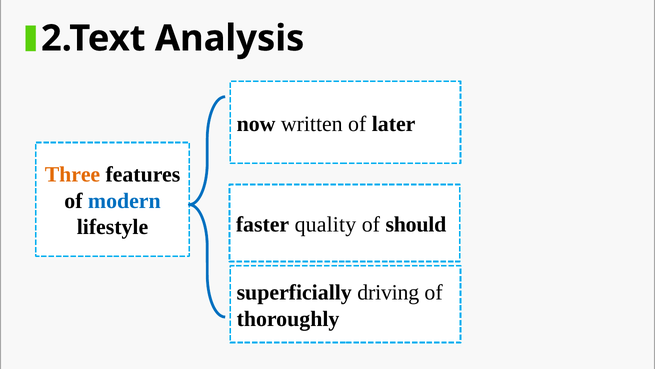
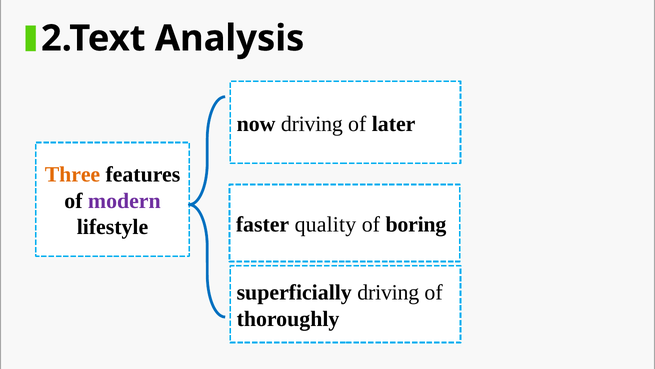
now written: written -> driving
modern colour: blue -> purple
should: should -> boring
